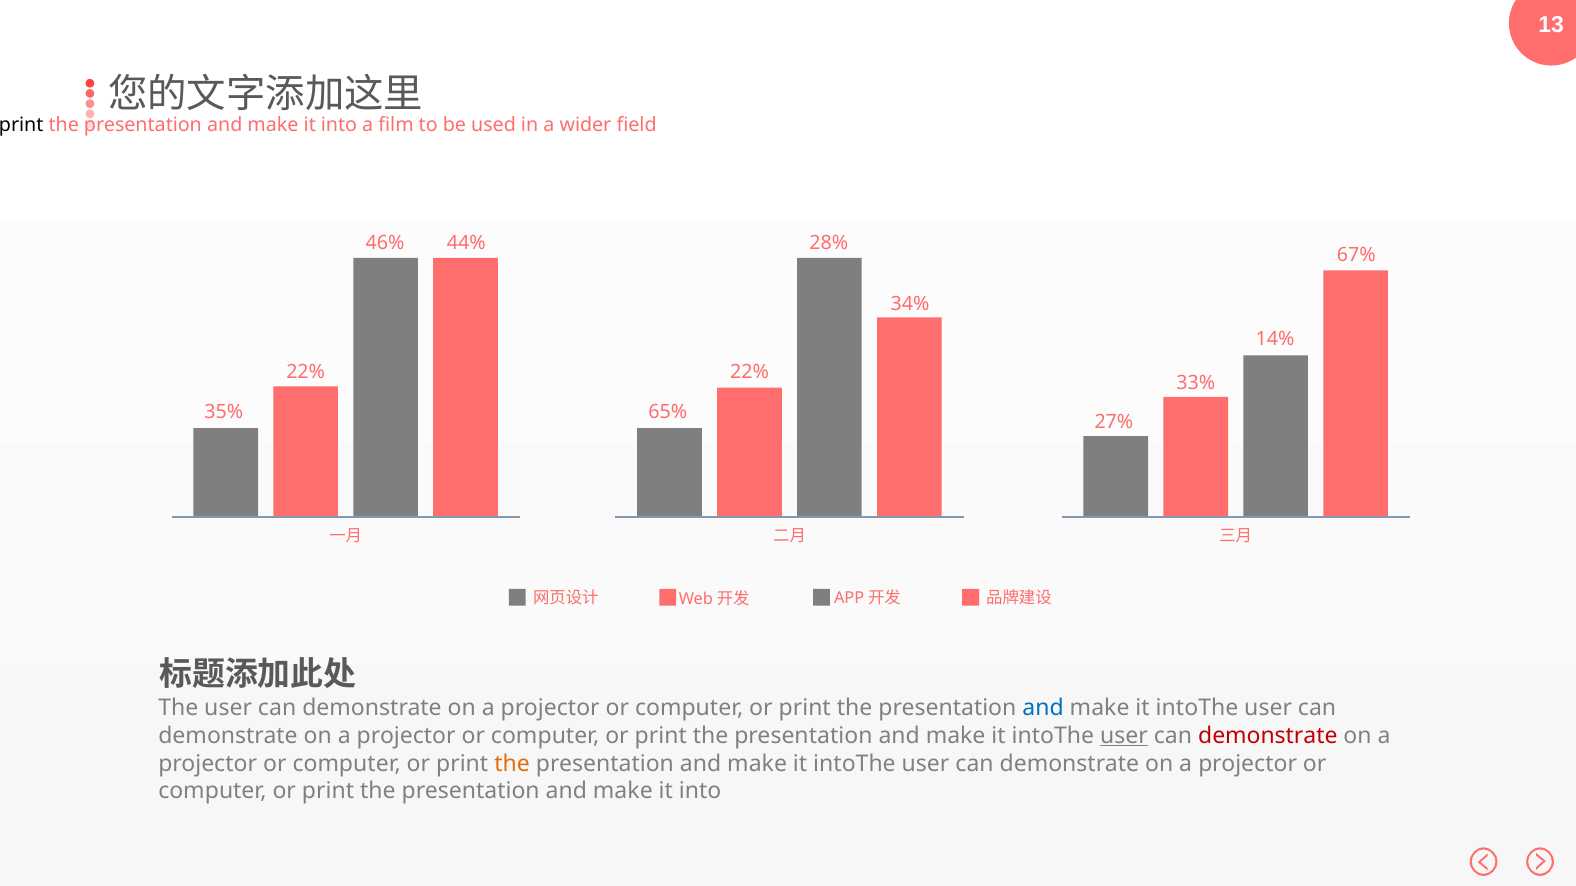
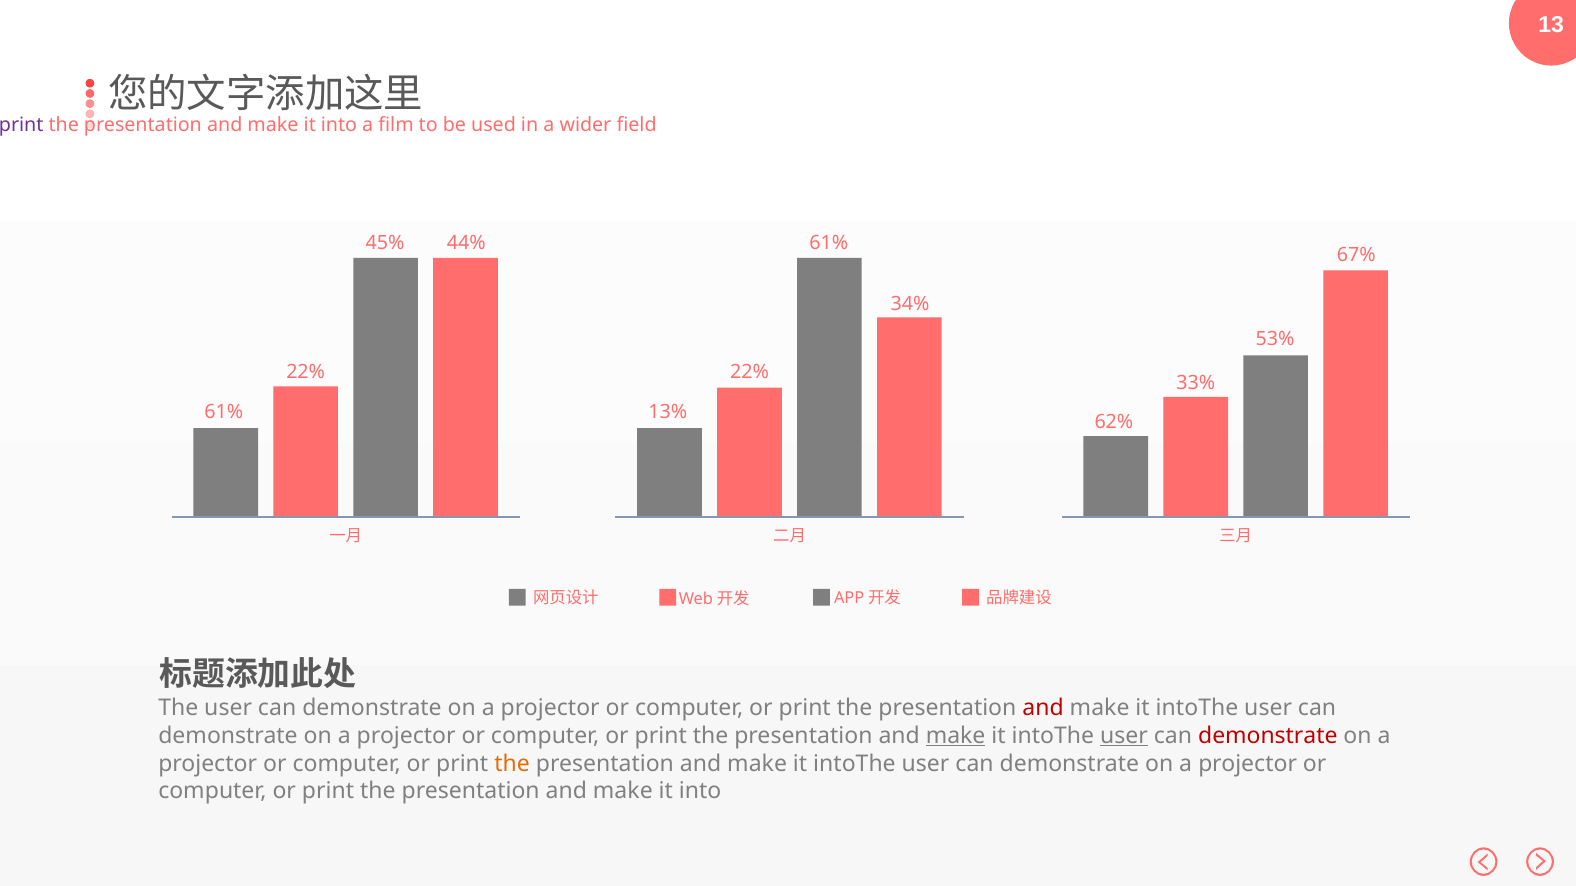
print at (21, 125) colour: black -> purple
46%: 46% -> 45%
28% at (829, 243): 28% -> 61%
14%: 14% -> 53%
35% at (224, 413): 35% -> 61%
65%: 65% -> 13%
27%: 27% -> 62%
and at (1043, 709) colour: blue -> red
make at (956, 736) underline: none -> present
